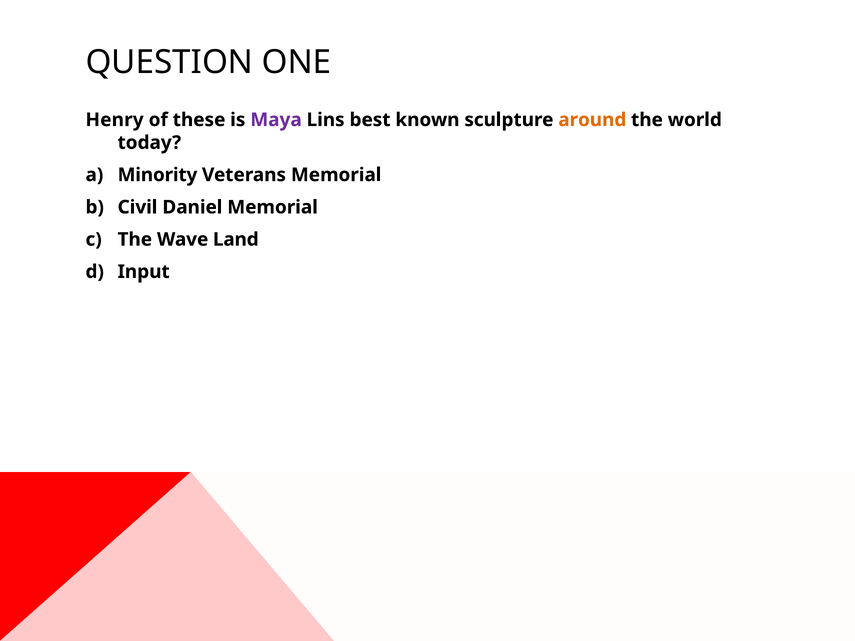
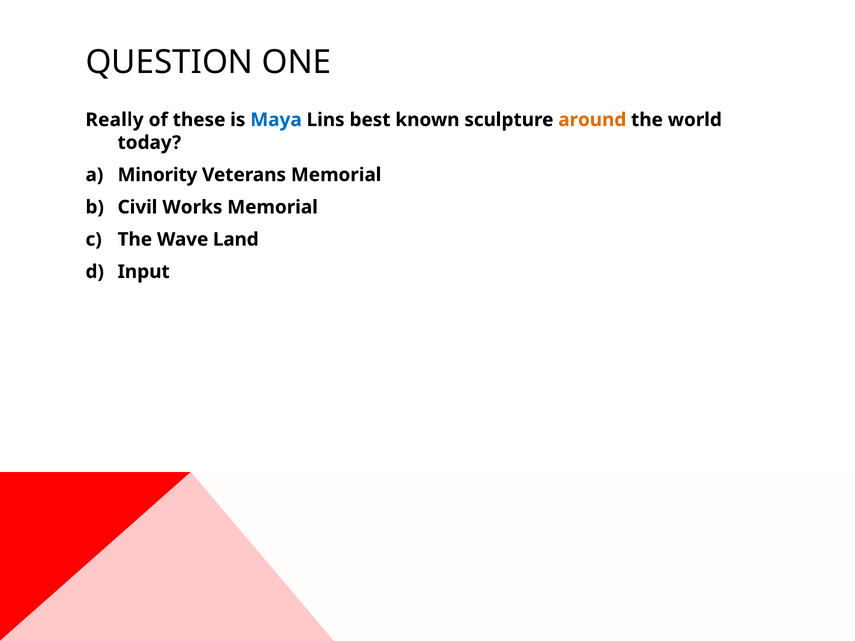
Henry: Henry -> Really
Maya colour: purple -> blue
Daniel: Daniel -> Works
